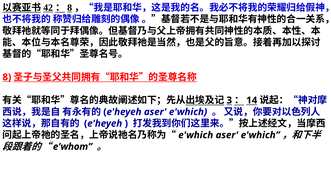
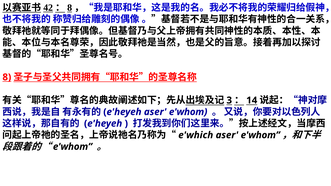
e'heyeh aser e'which: e'which -> e'whom
e'which at (260, 135): e'which -> e'whom
